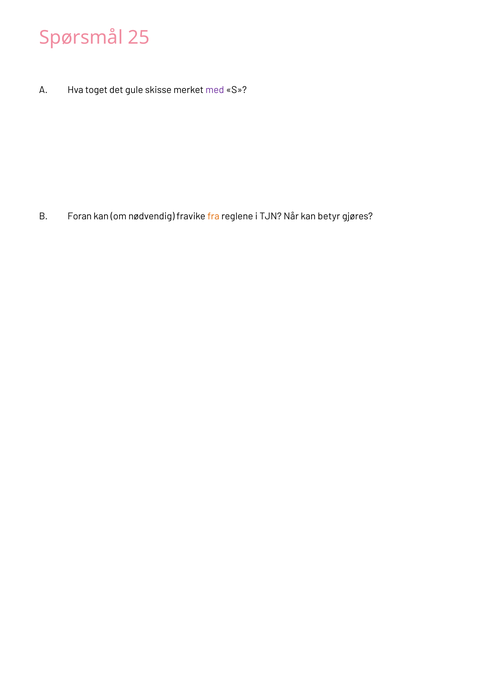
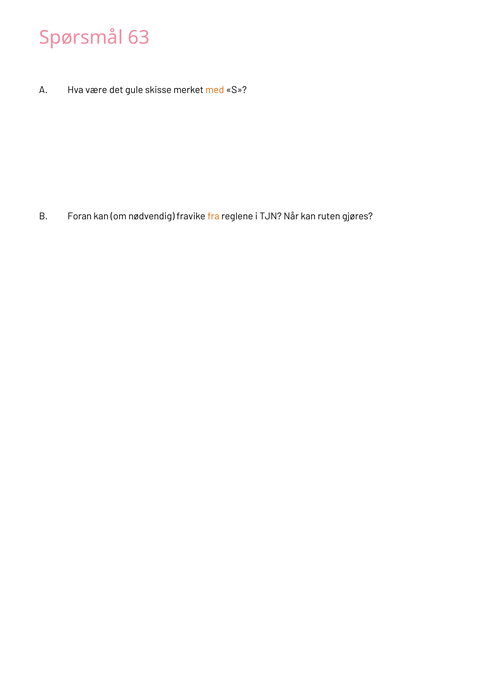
25: 25 -> 63
toget: toget -> være
med colour: purple -> orange
betyr: betyr -> ruten
